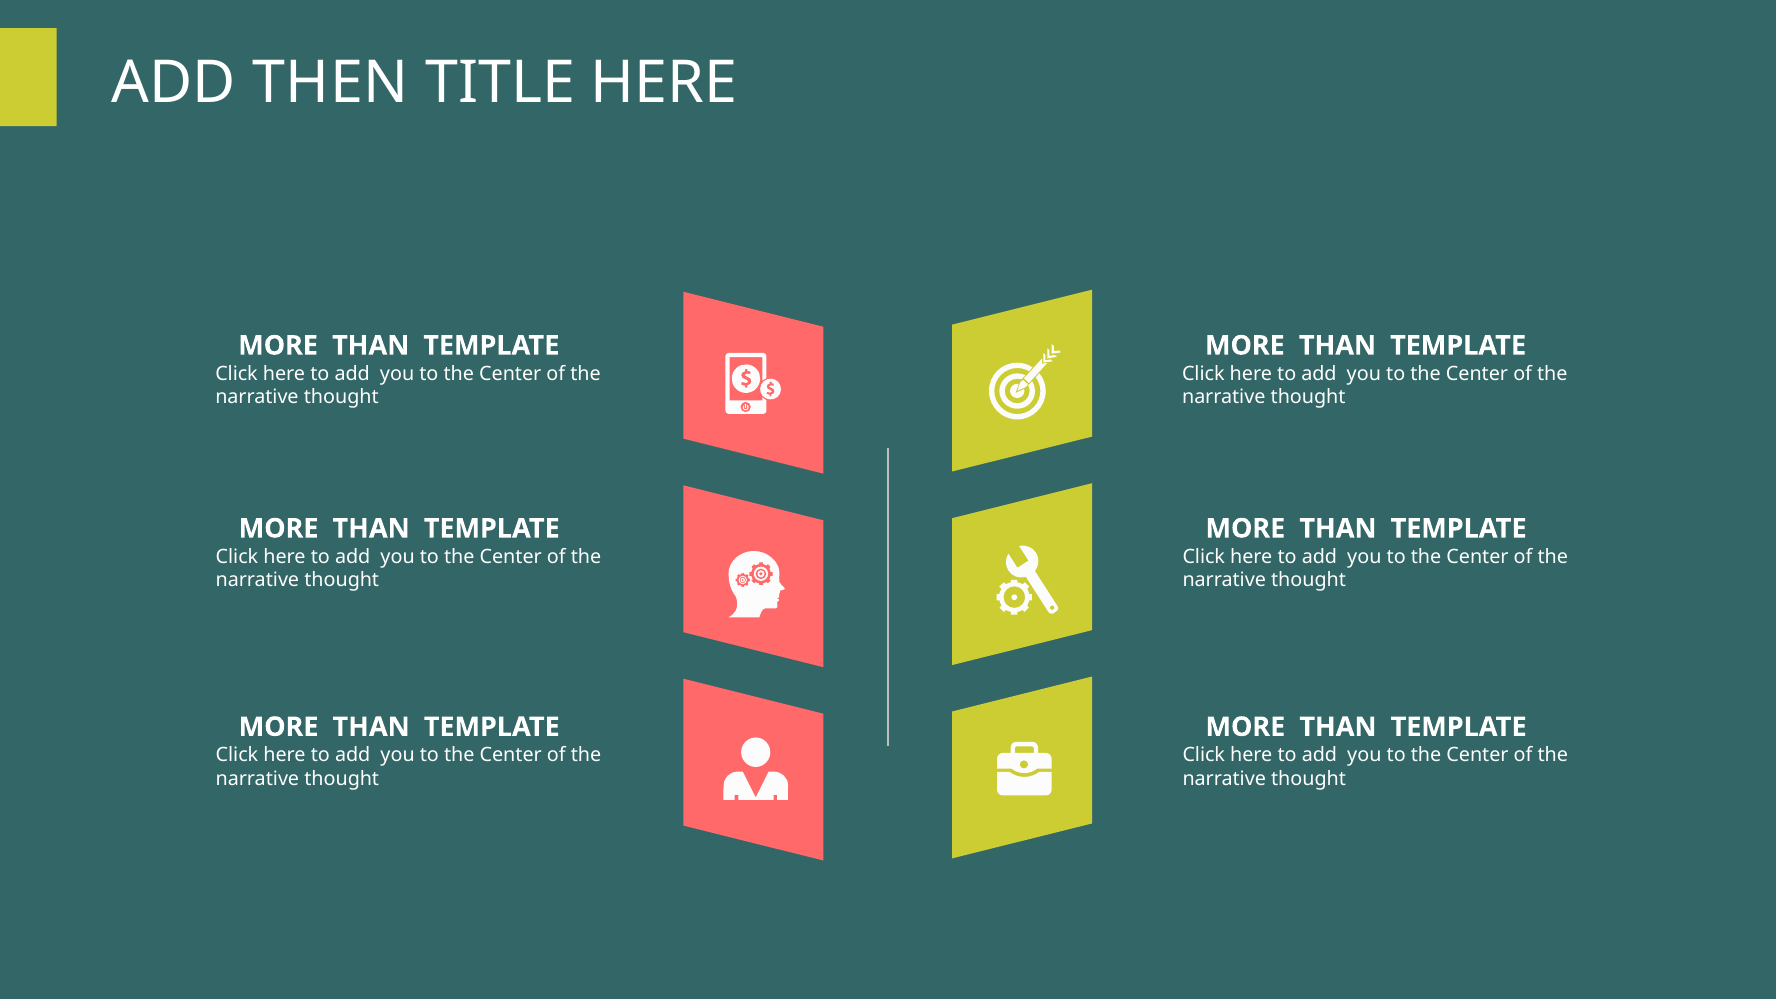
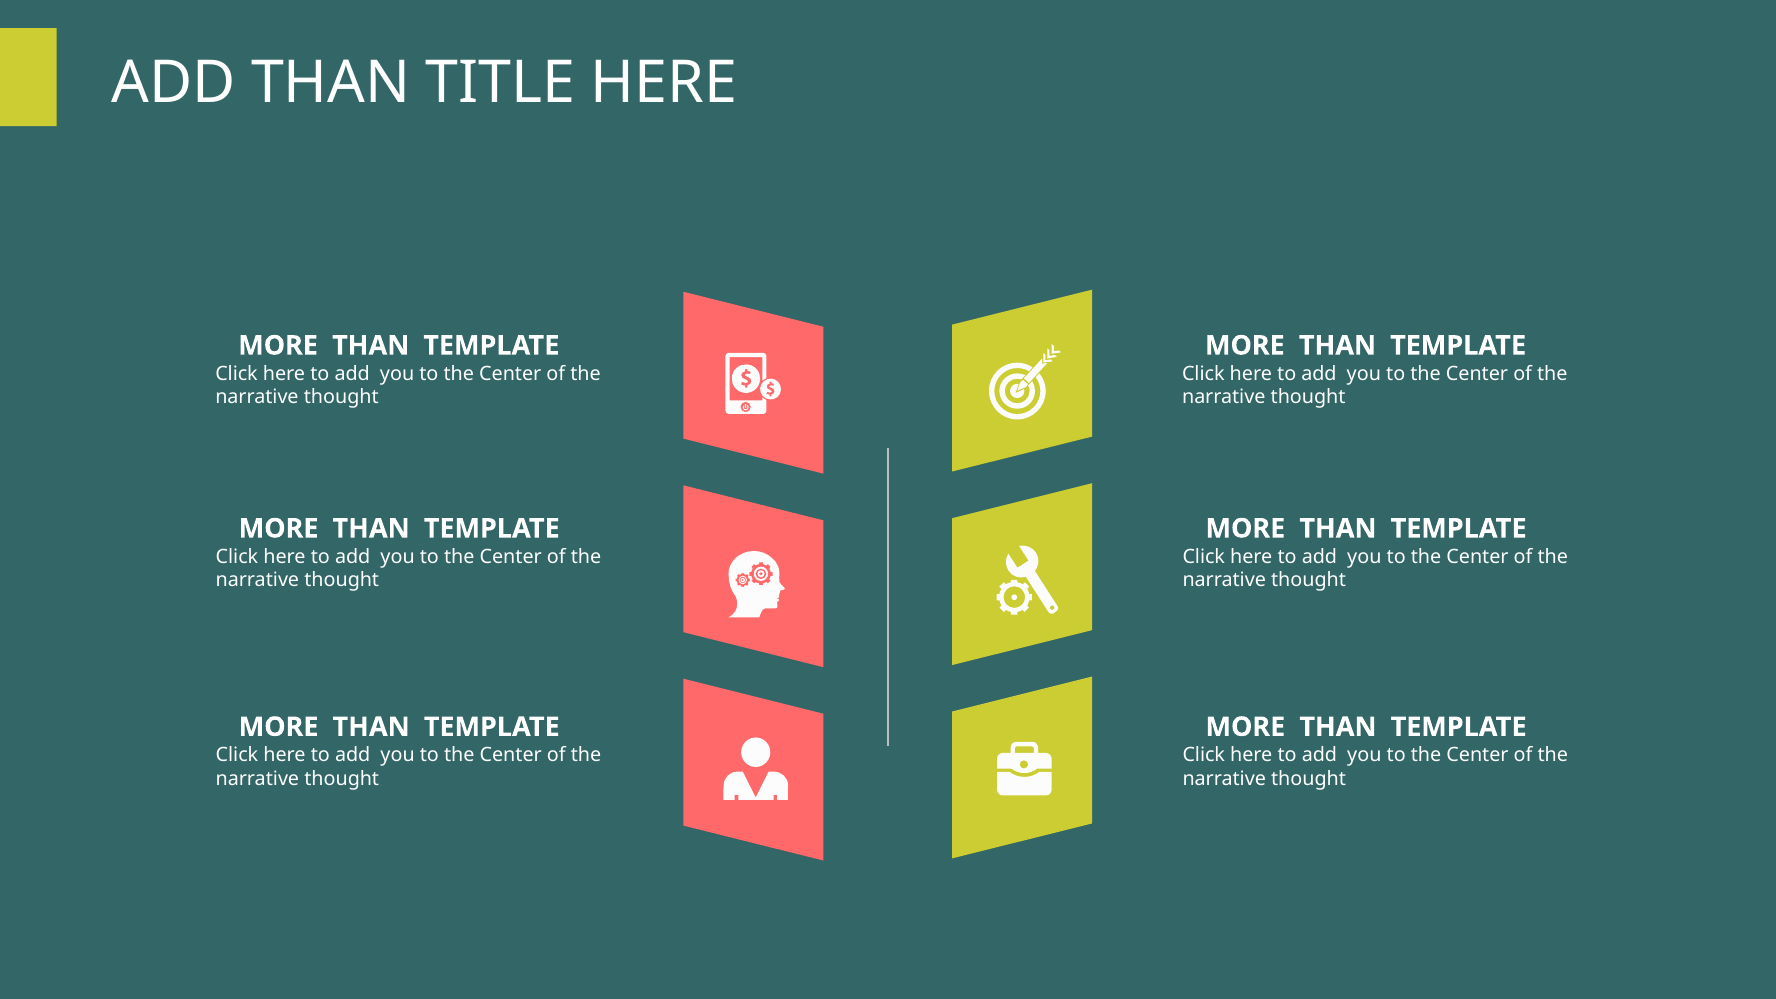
ADD THEN: THEN -> THAN
